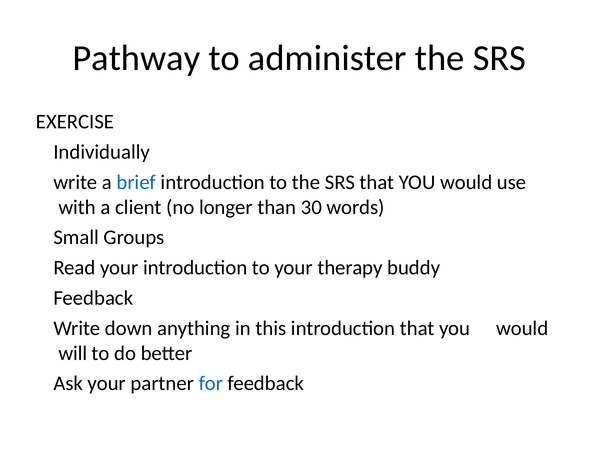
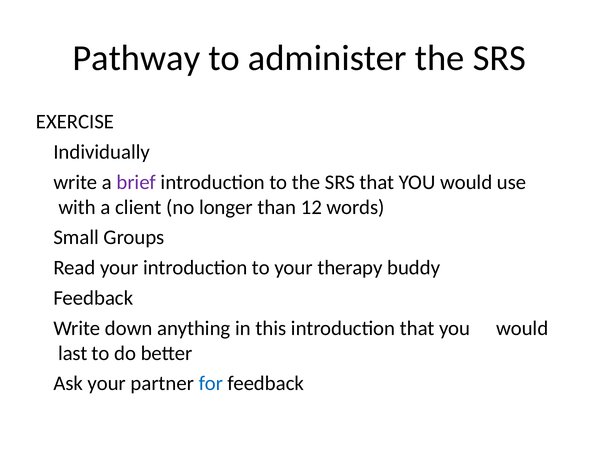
brief colour: blue -> purple
30: 30 -> 12
will: will -> last
